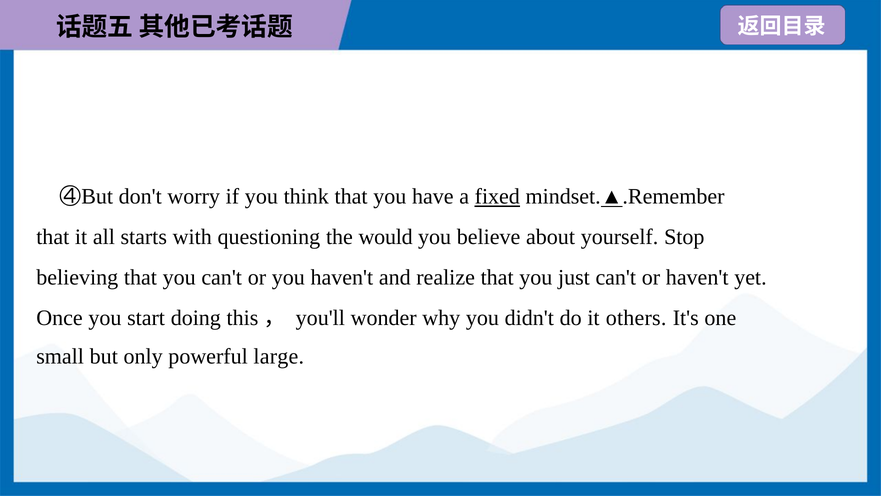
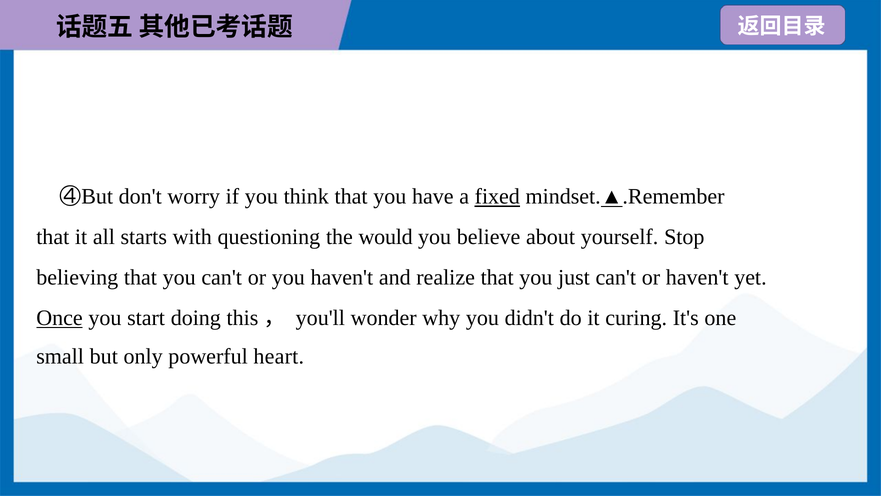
Once underline: none -> present
others: others -> curing
large: large -> heart
